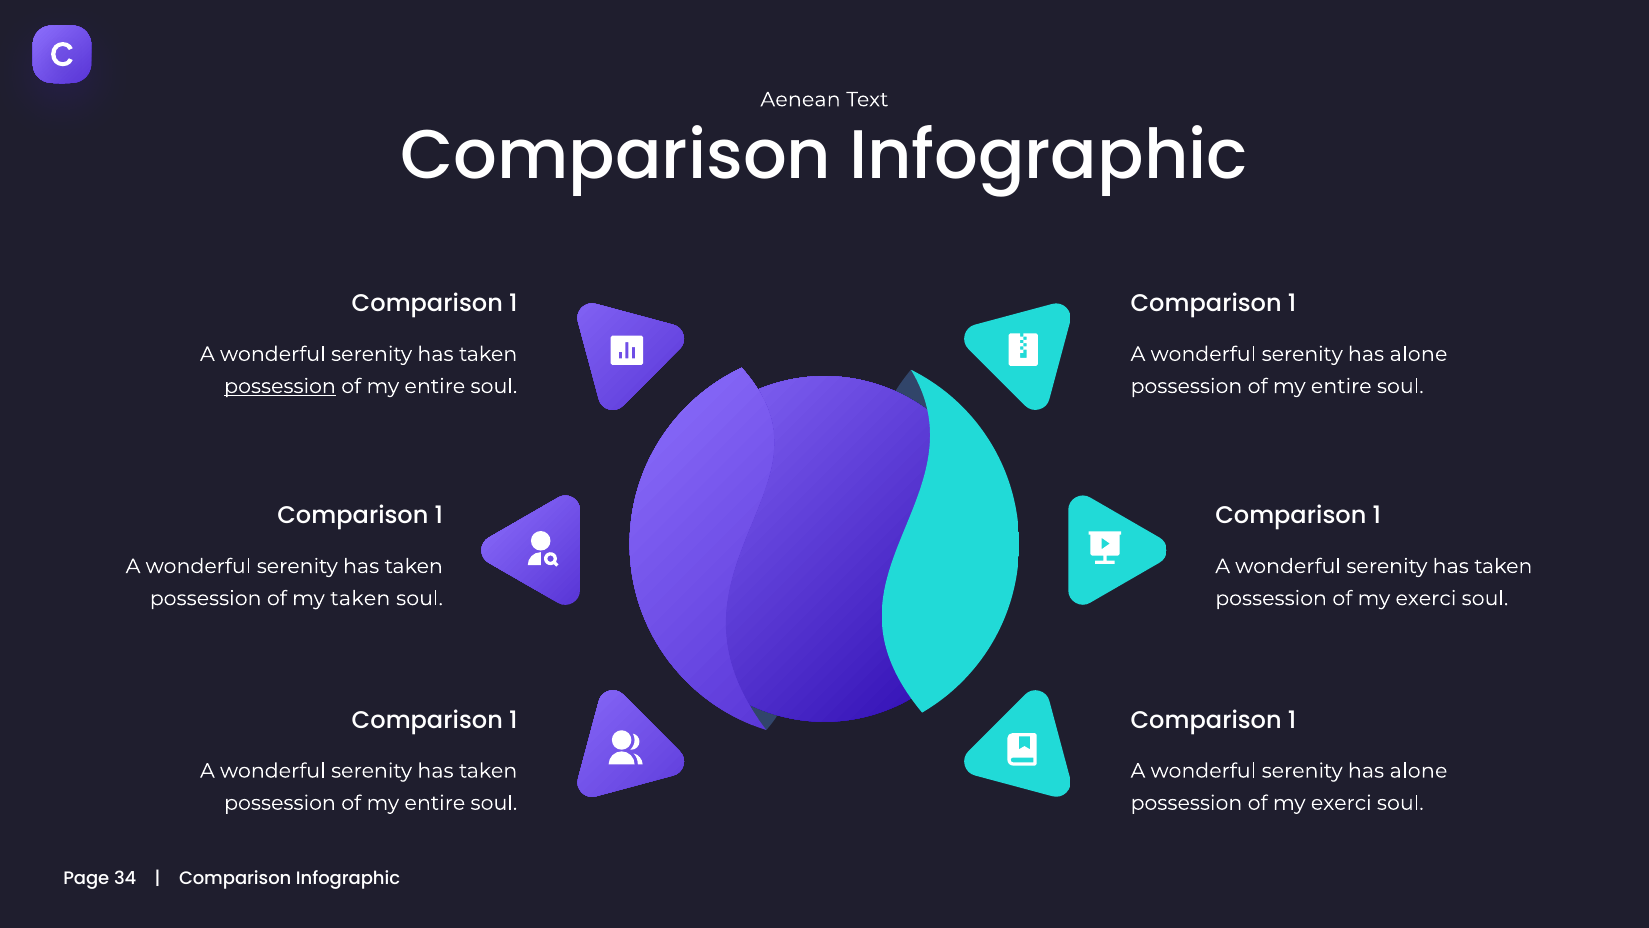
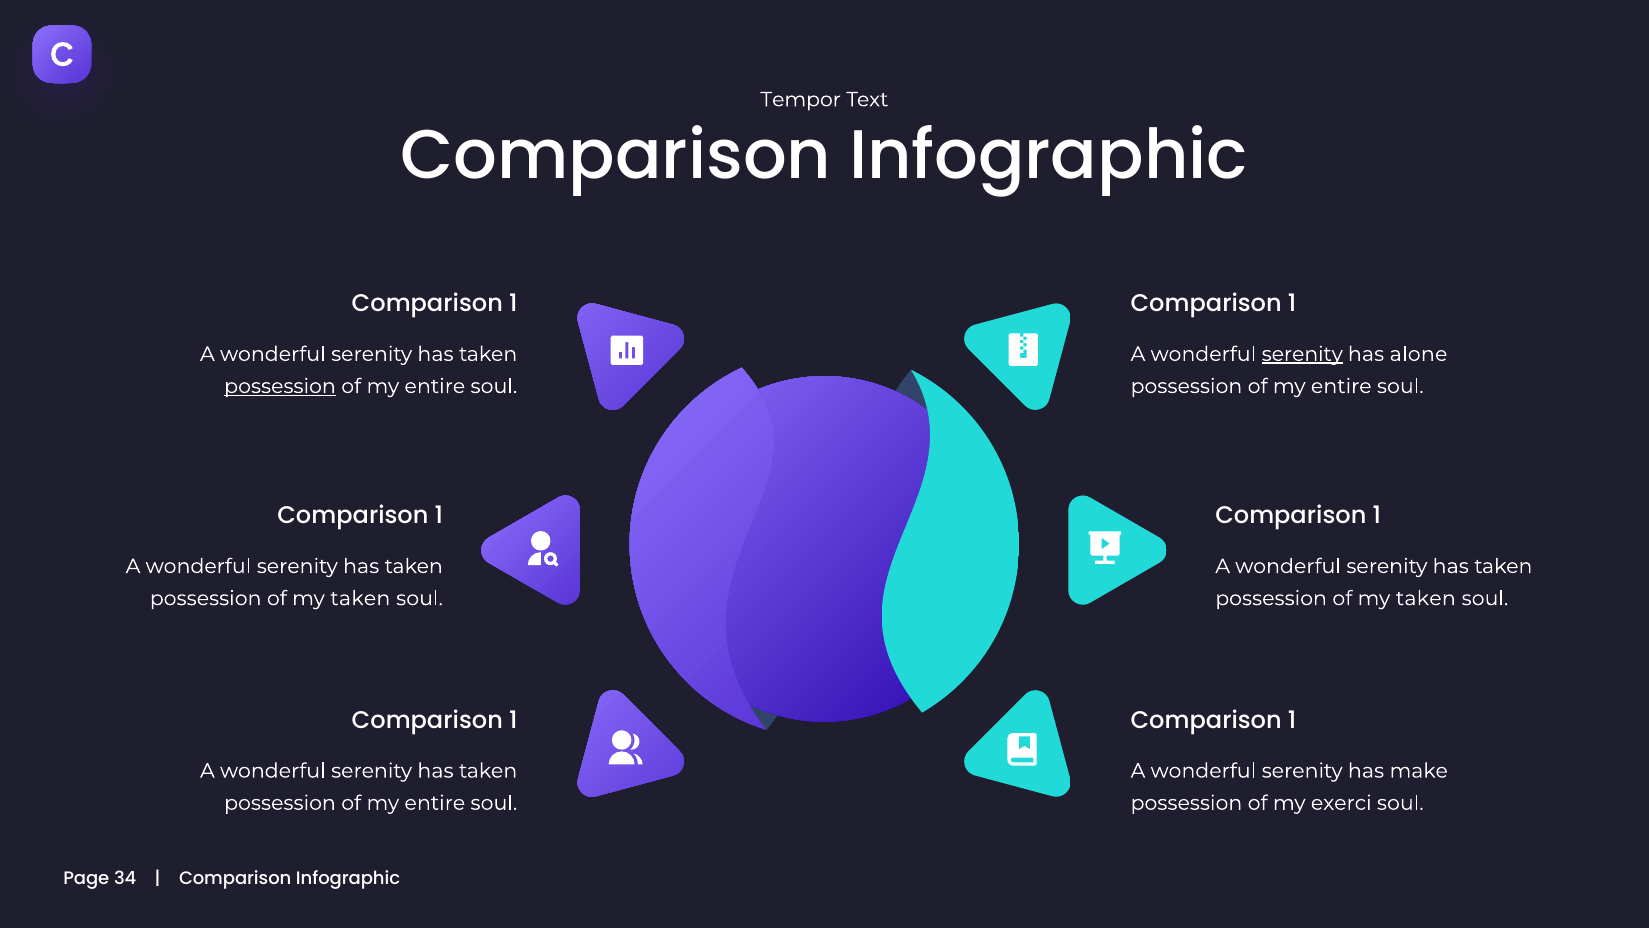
Aenean: Aenean -> Tempor
serenity at (1302, 354) underline: none -> present
exerci at (1426, 598): exerci -> taken
alone at (1419, 770): alone -> make
